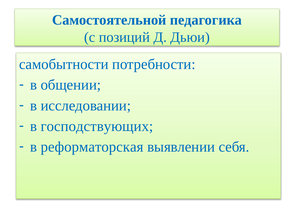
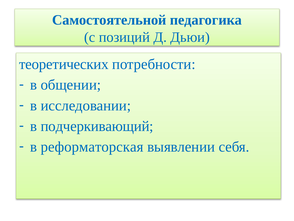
самобытности: самобытности -> теоретических
господствующих: господствующих -> подчеркивающий
